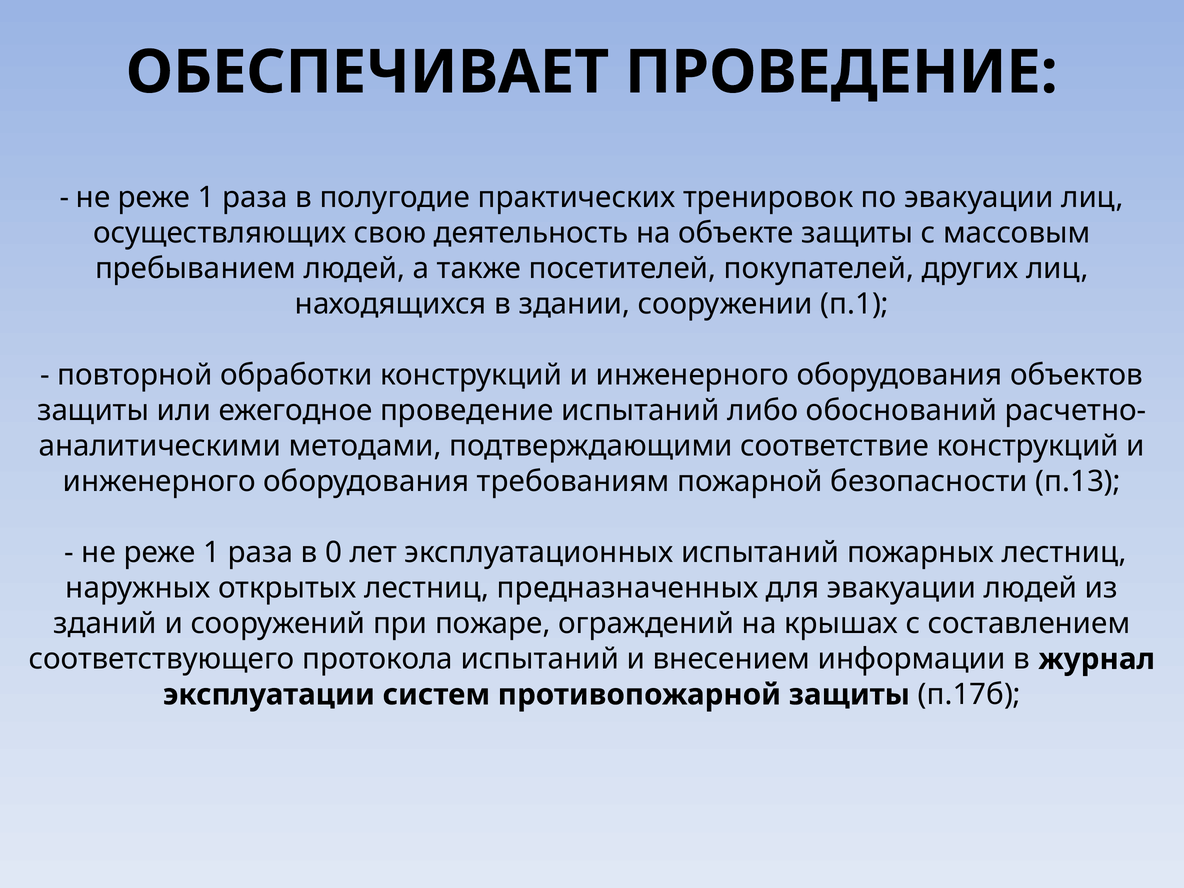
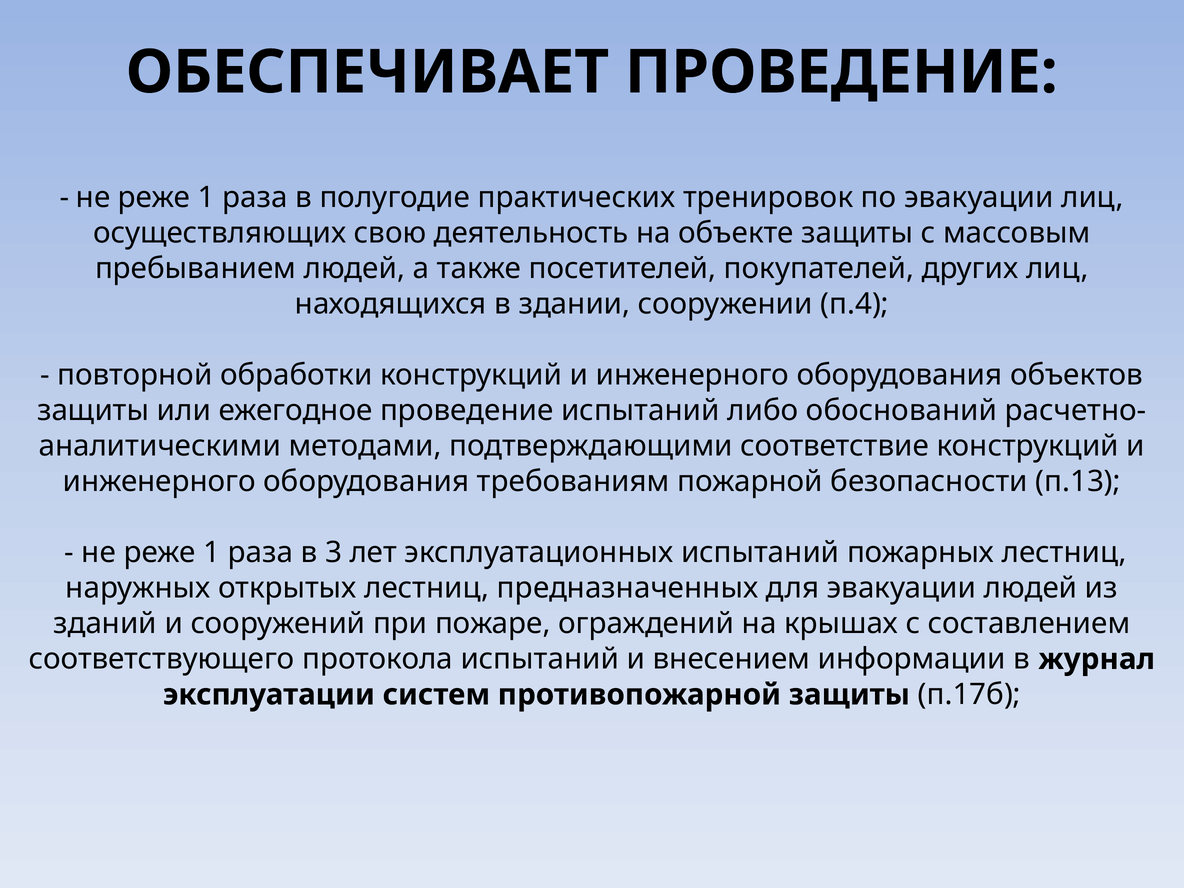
п.1: п.1 -> п.4
0: 0 -> 3
